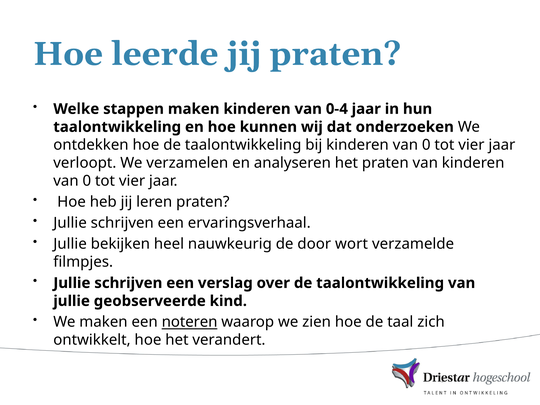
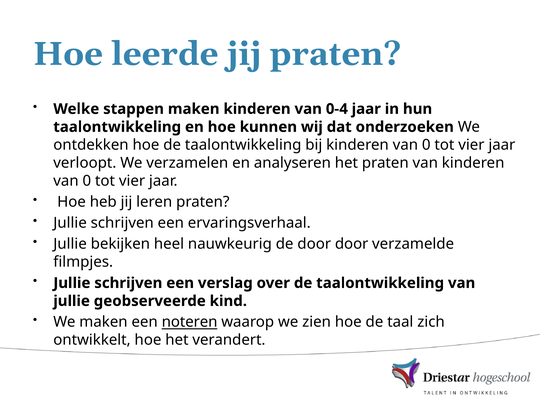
door wort: wort -> door
